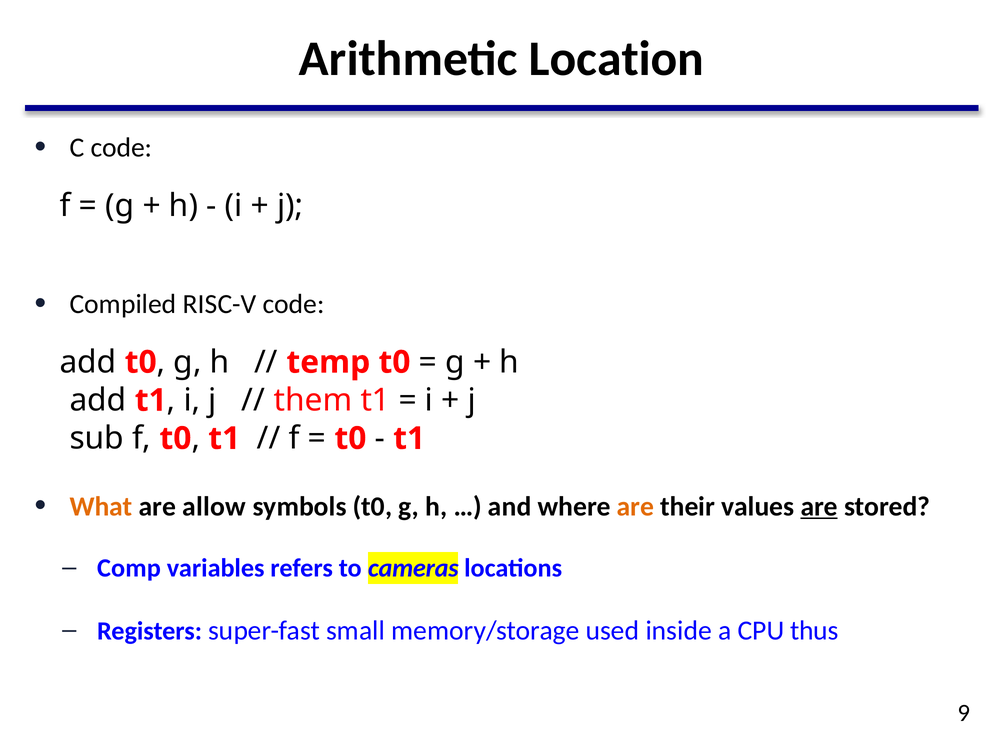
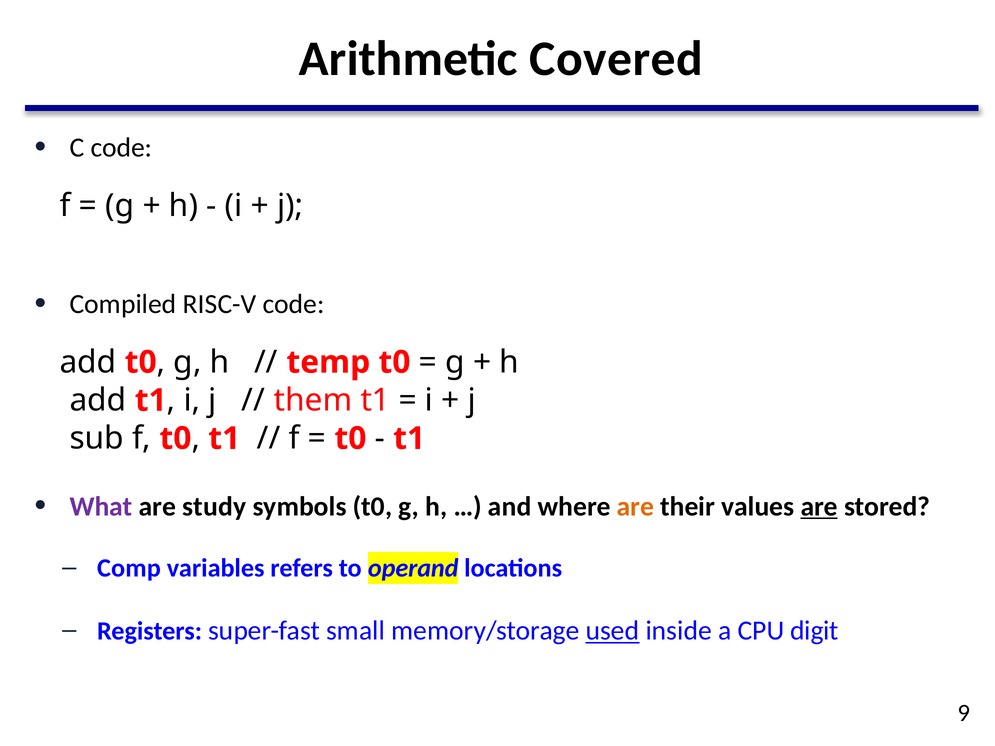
Location: Location -> Covered
What colour: orange -> purple
allow: allow -> study
cameras: cameras -> operand
used underline: none -> present
thus: thus -> digit
